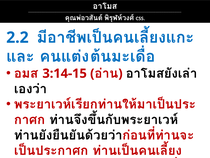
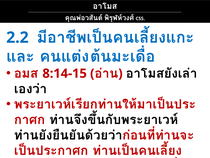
3:14-15: 3:14-15 -> 8:14-15
